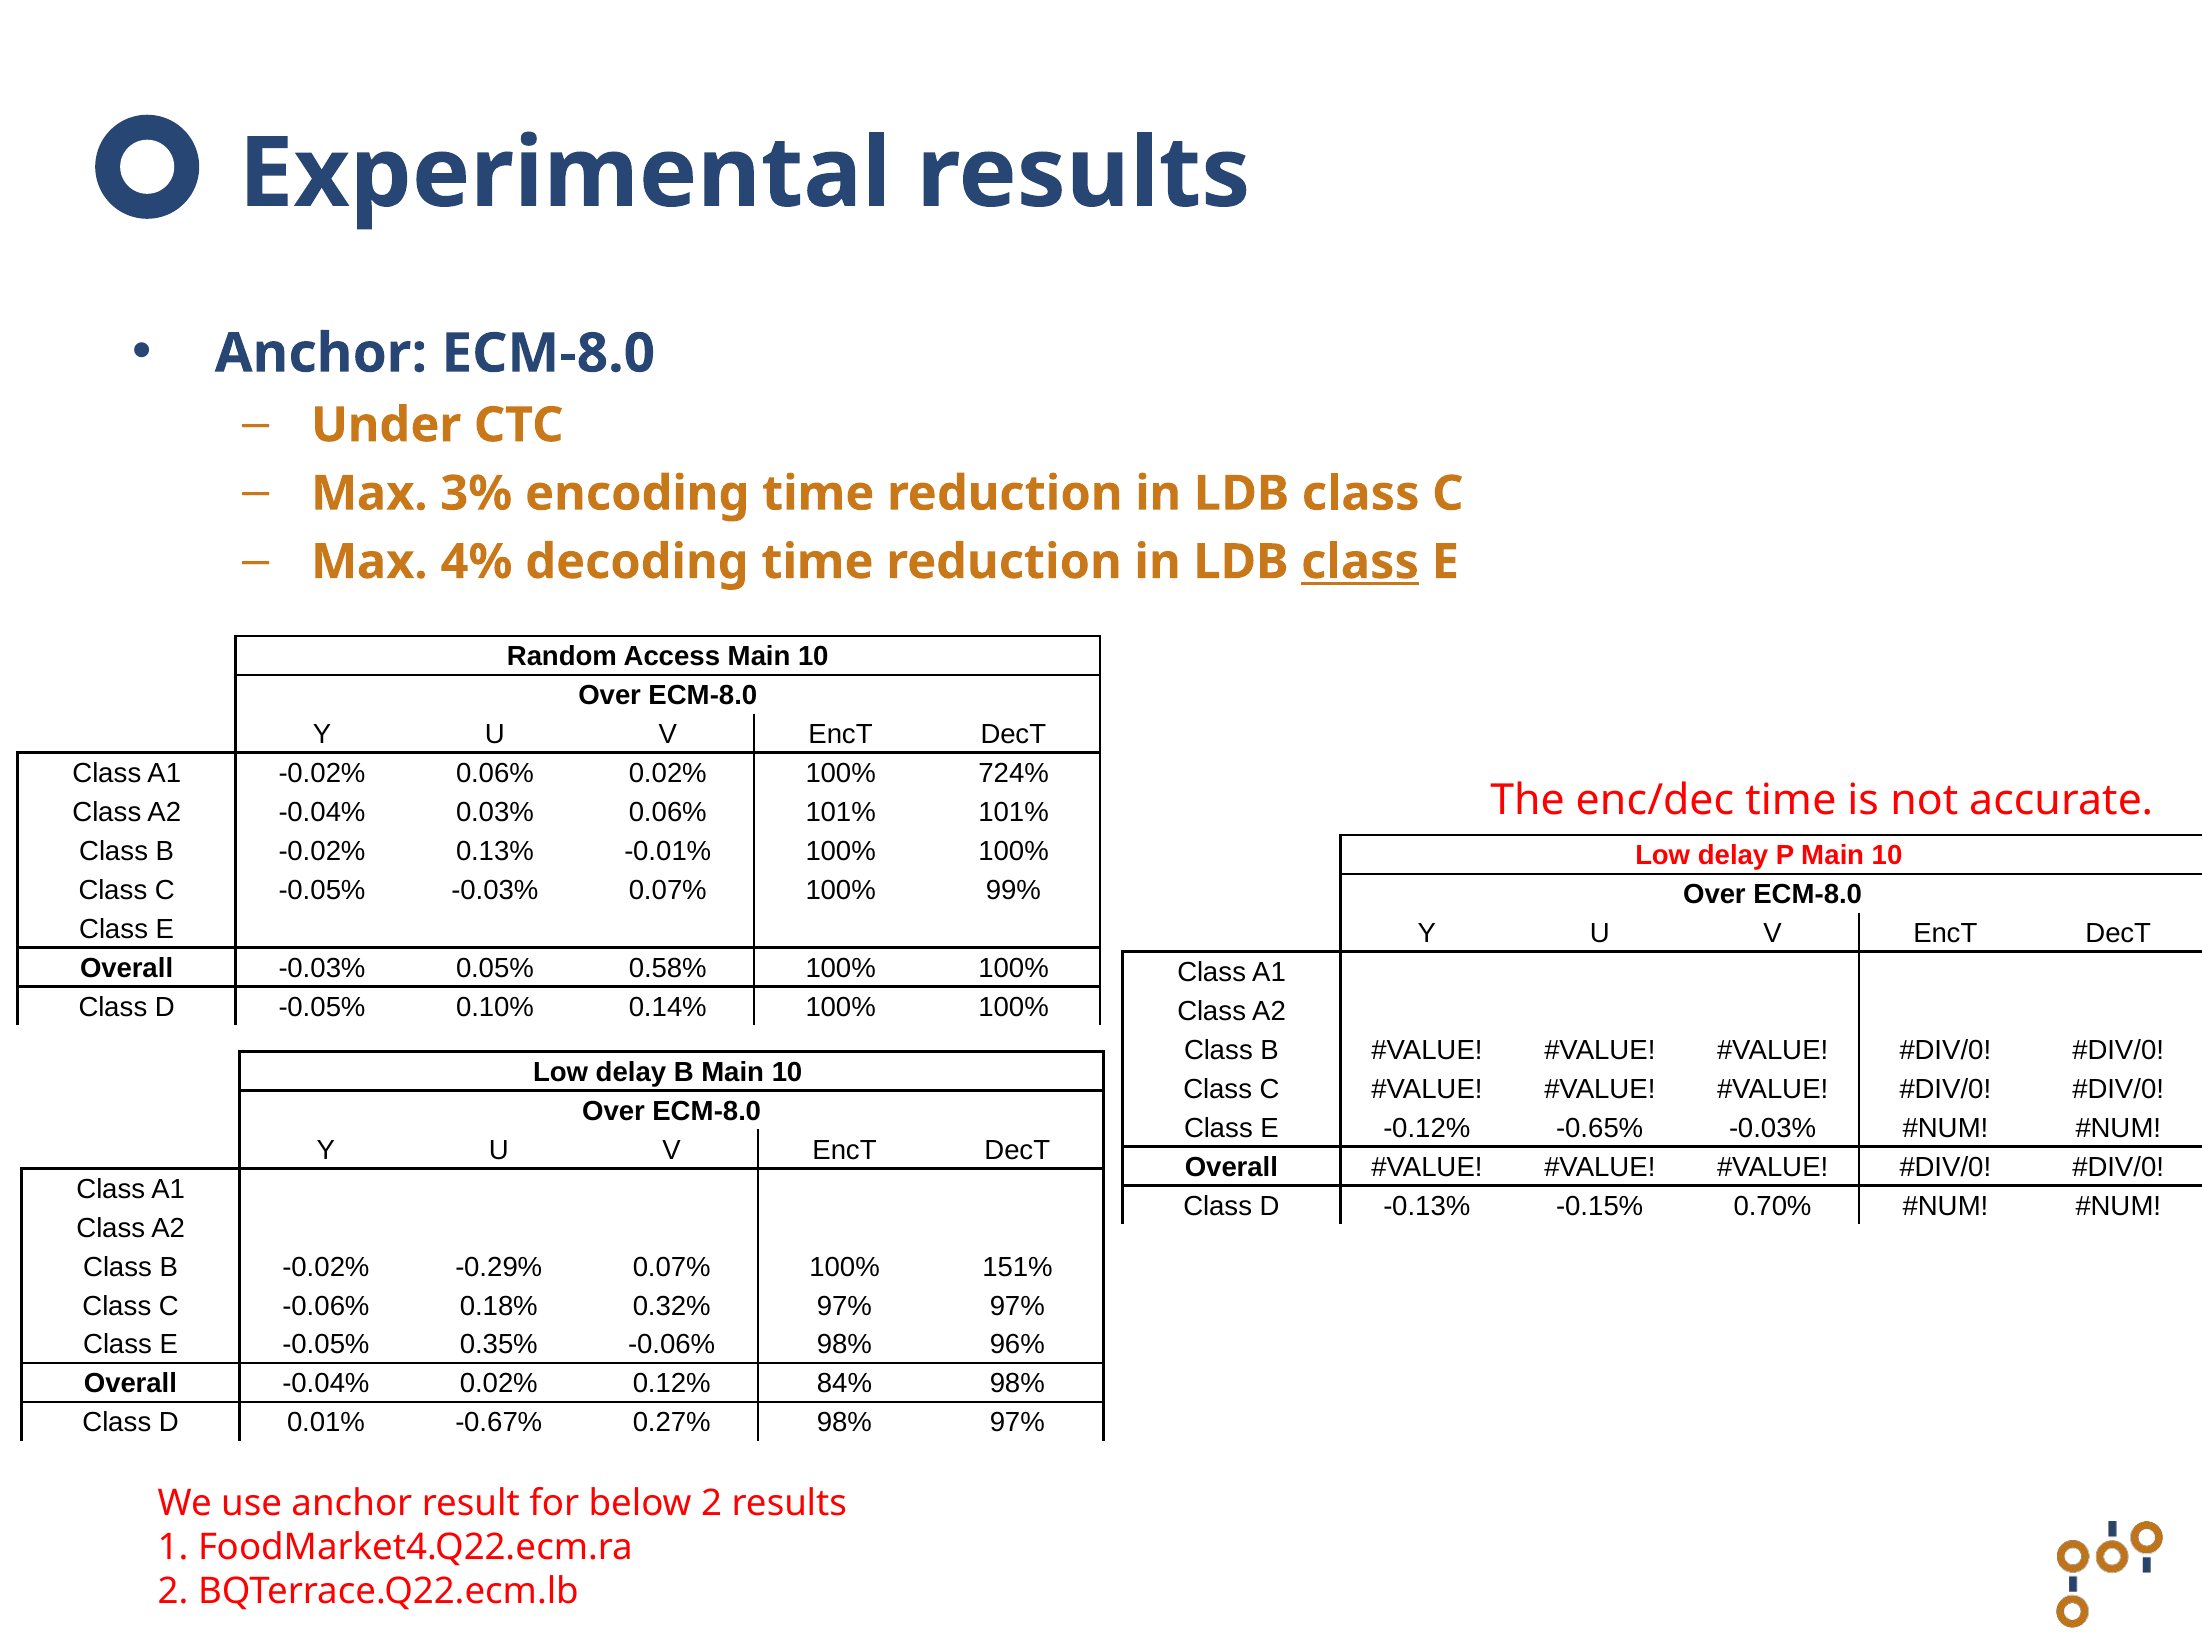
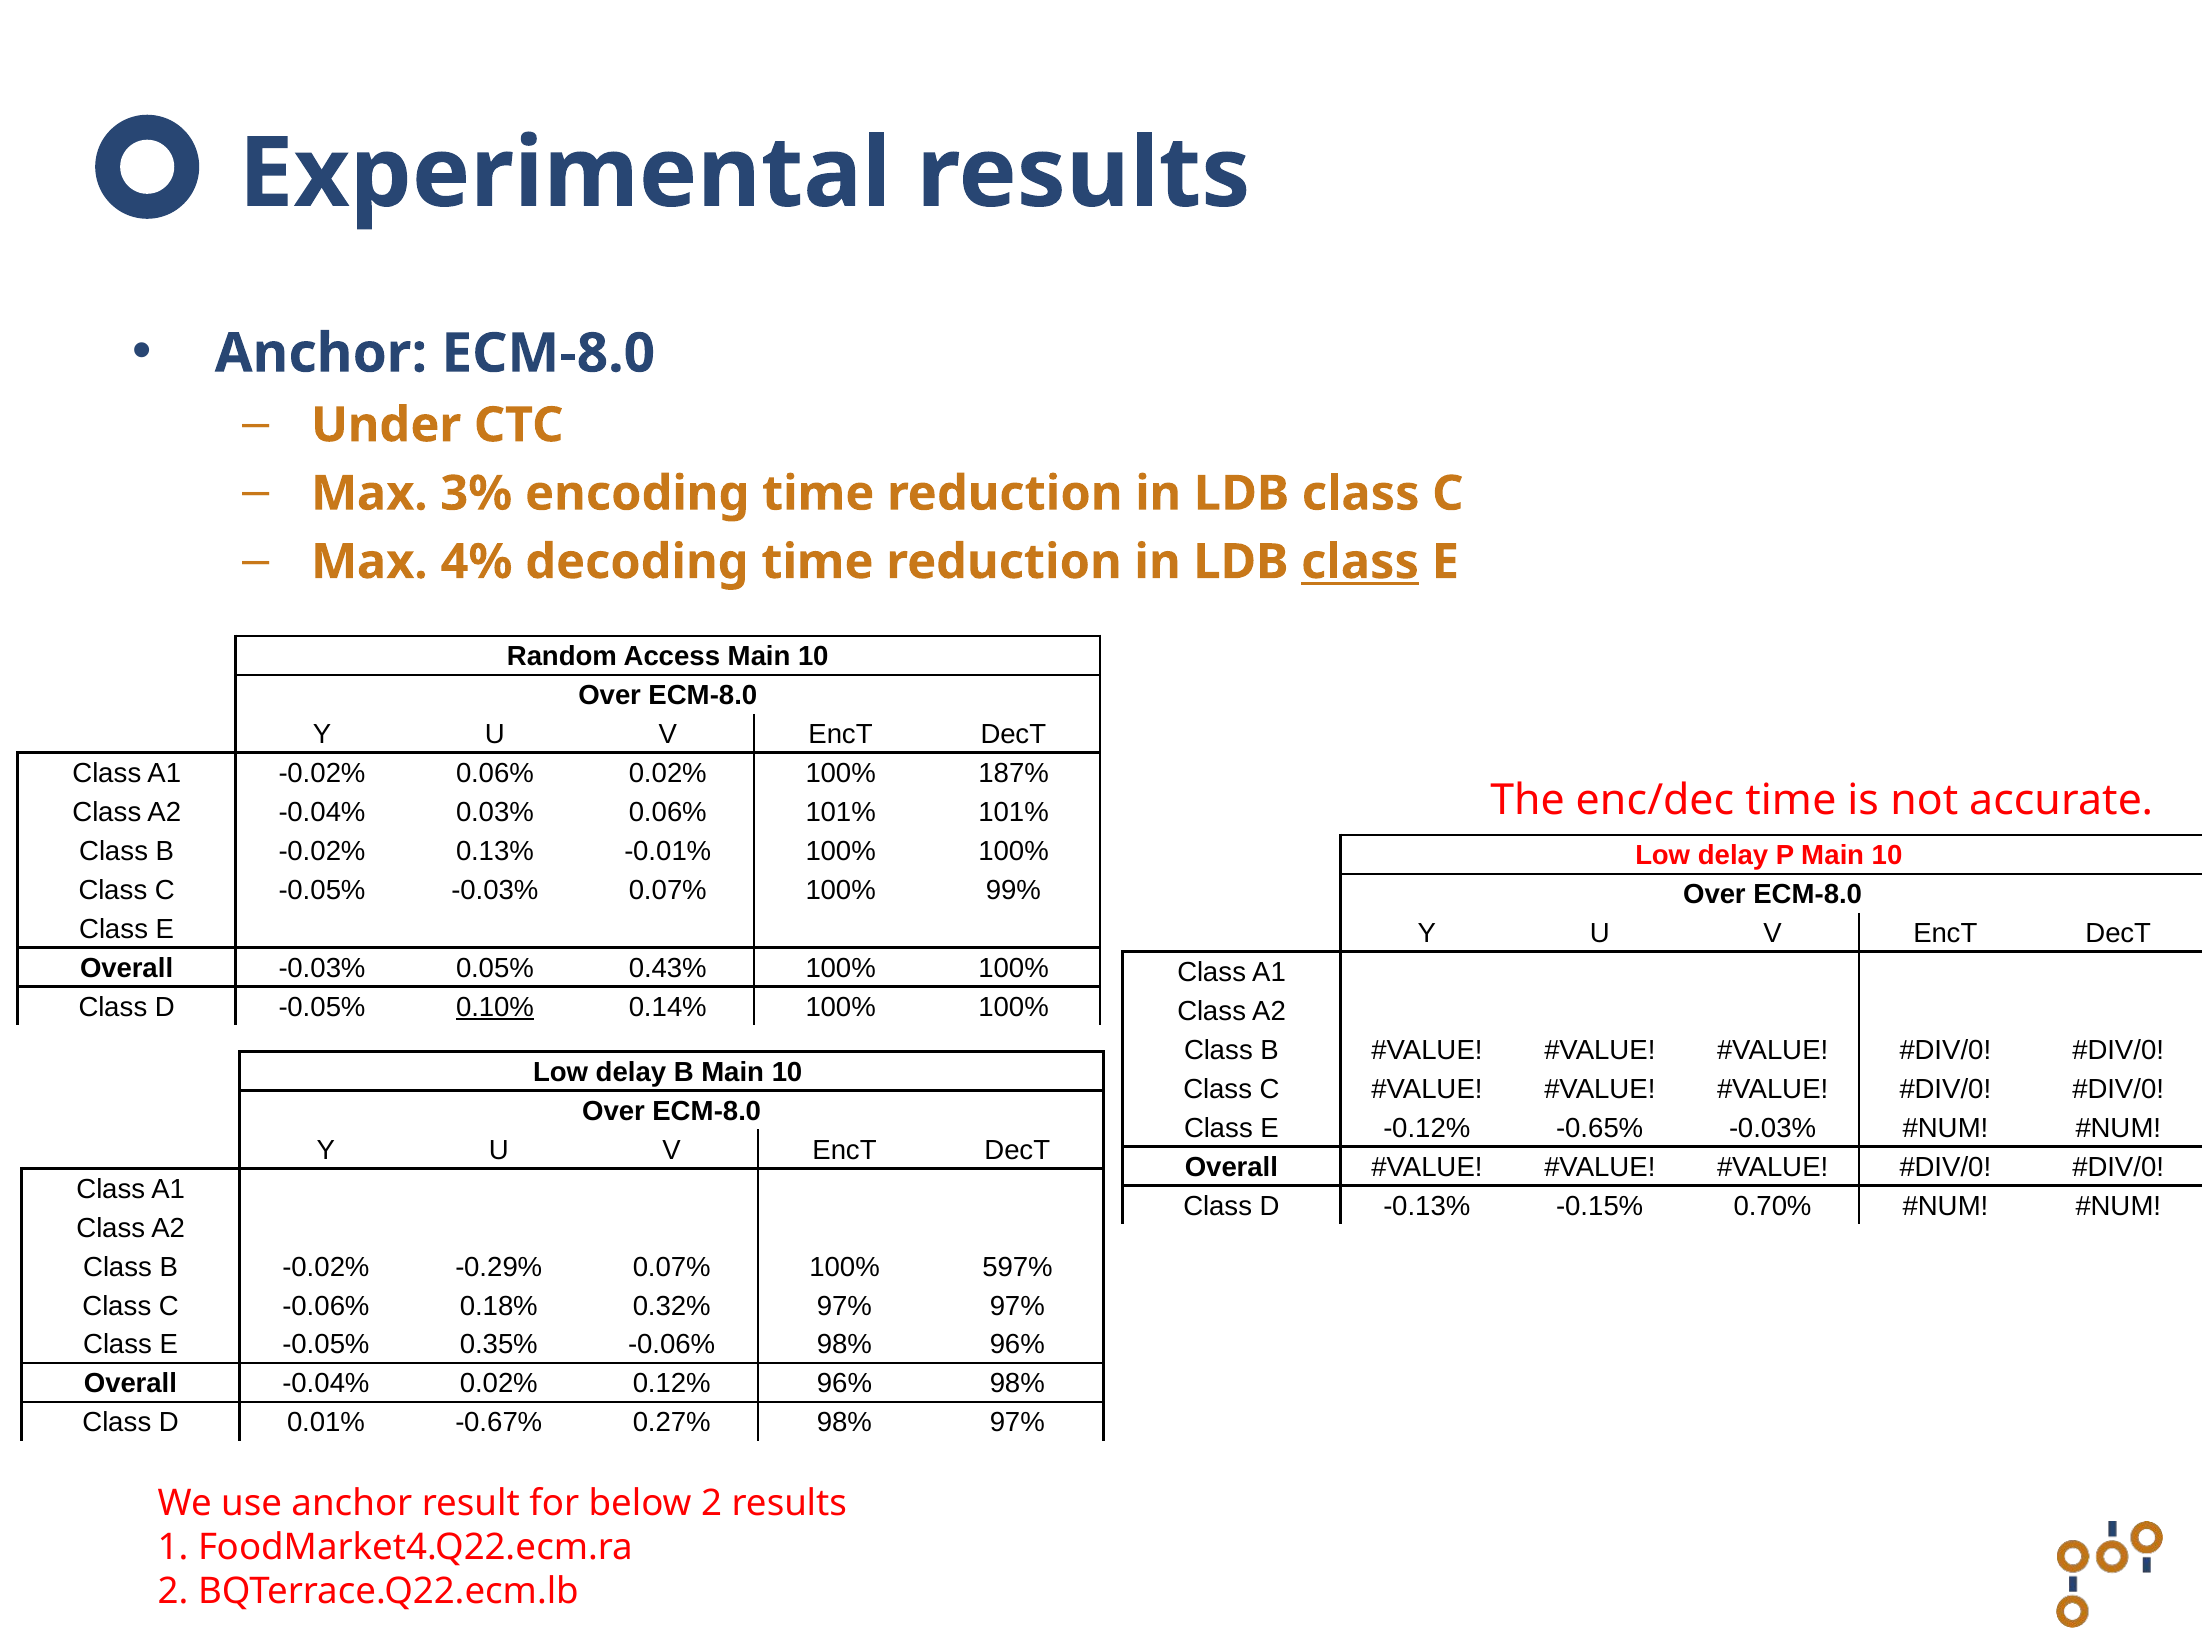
724%: 724% -> 187%
0.58%: 0.58% -> 0.43%
0.10% underline: none -> present
151%: 151% -> 597%
0.12% 84%: 84% -> 96%
